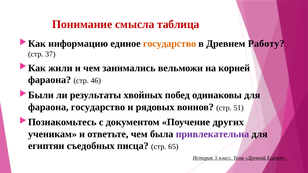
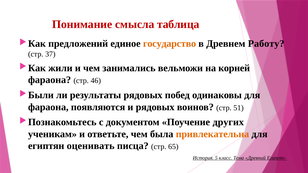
информацию: информацию -> предложений
результаты хвойных: хвойных -> рядовых
фараона государство: государство -> появляются
привлекательна colour: purple -> orange
съедобных: съедобных -> оценивать
